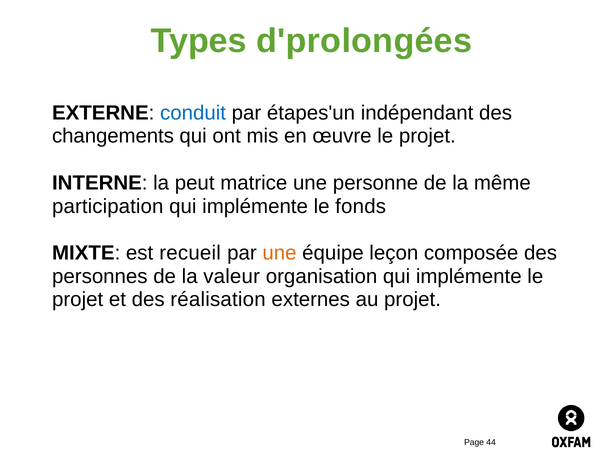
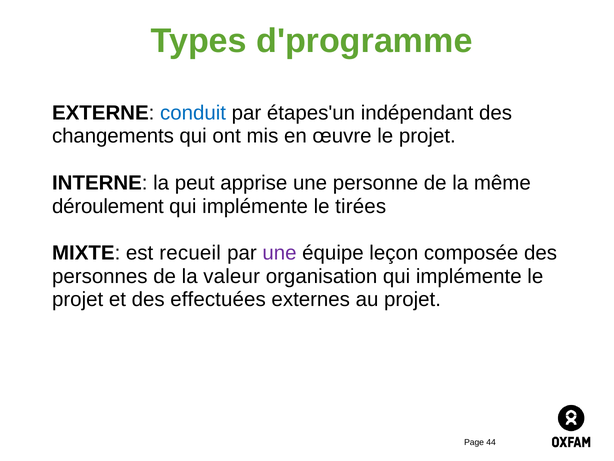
d'prolongées: d'prolongées -> d'programme
matrice: matrice -> apprise
participation: participation -> déroulement
fonds: fonds -> tirées
une at (279, 253) colour: orange -> purple
réalisation: réalisation -> effectuées
